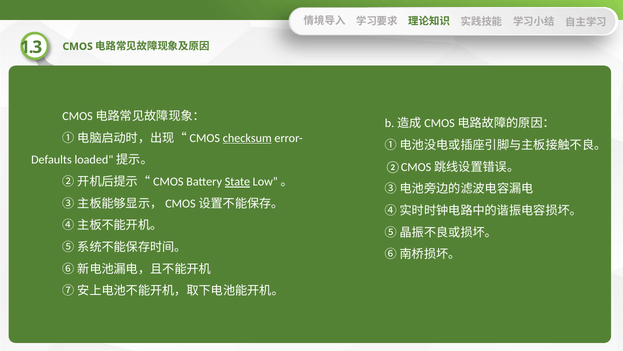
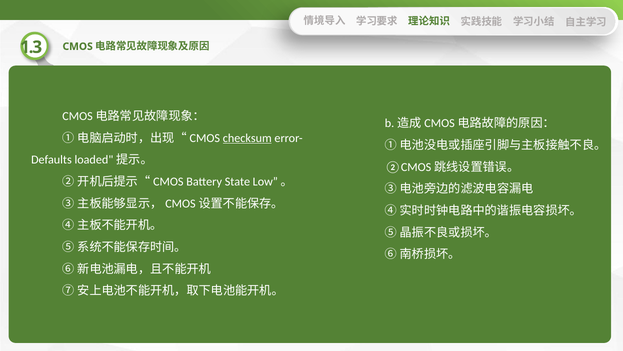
State underline: present -> none
